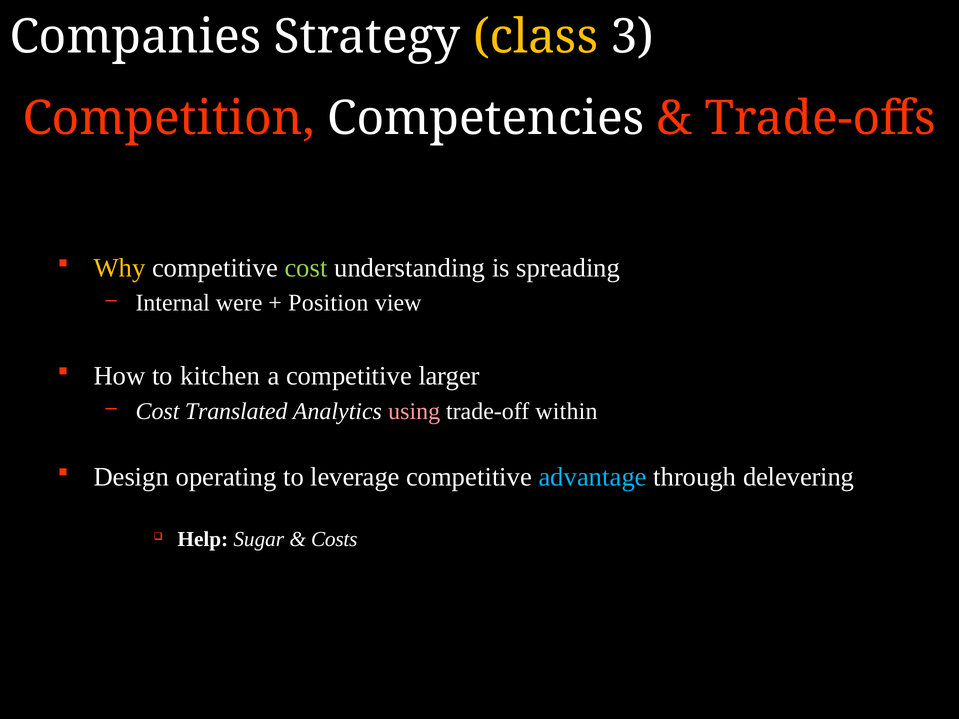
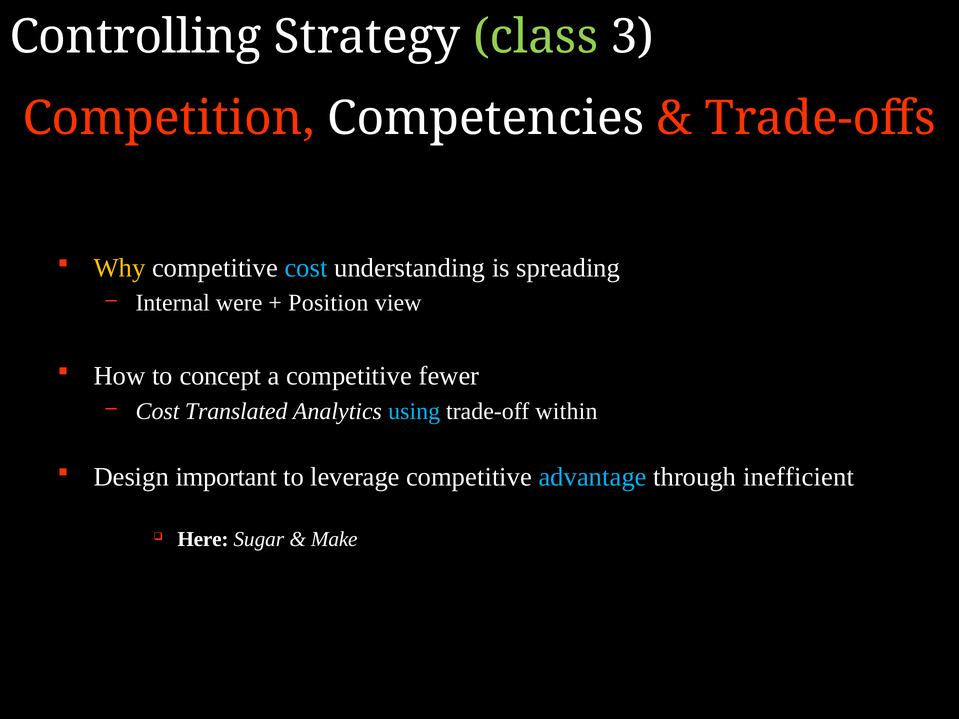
Companies: Companies -> Controlling
class colour: yellow -> light green
cost at (306, 268) colour: light green -> light blue
kitchen: kitchen -> concept
larger: larger -> fewer
using colour: pink -> light blue
operating: operating -> important
delevering: delevering -> inefficient
Help: Help -> Here
Costs: Costs -> Make
